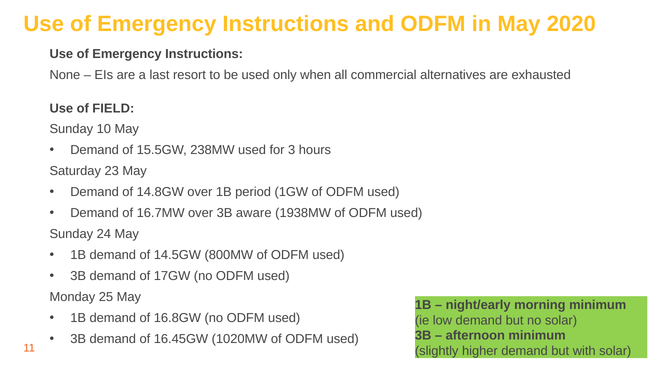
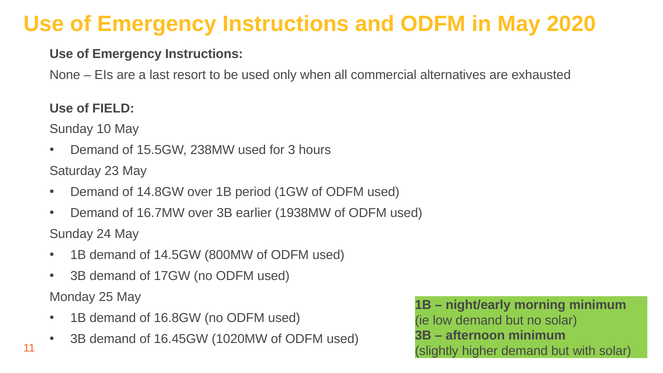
aware: aware -> earlier
